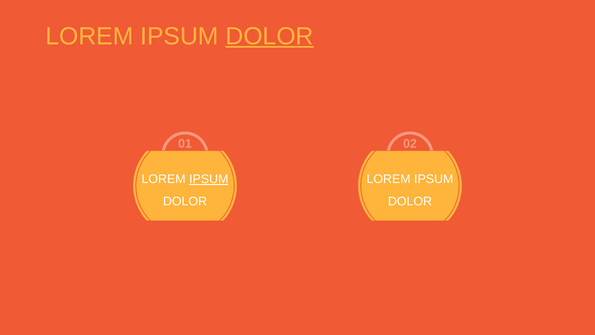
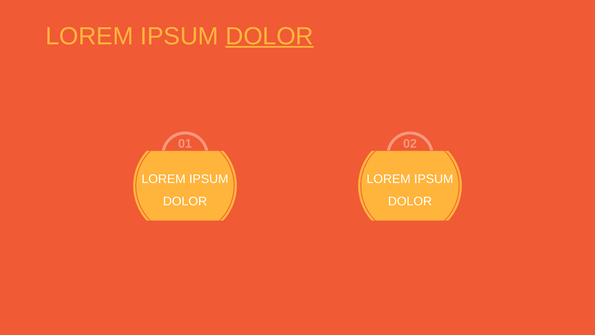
IPSUM at (209, 179) underline: present -> none
